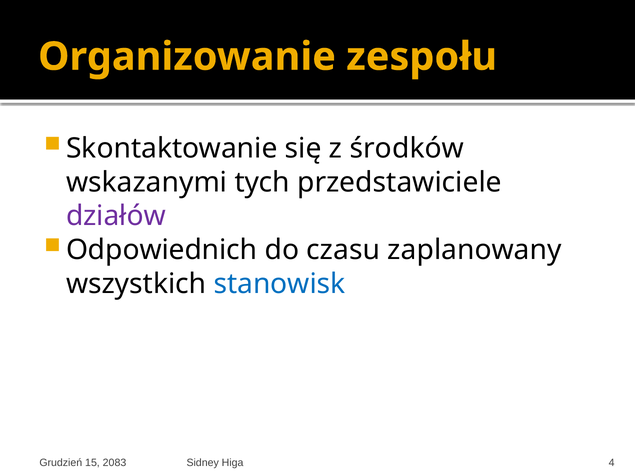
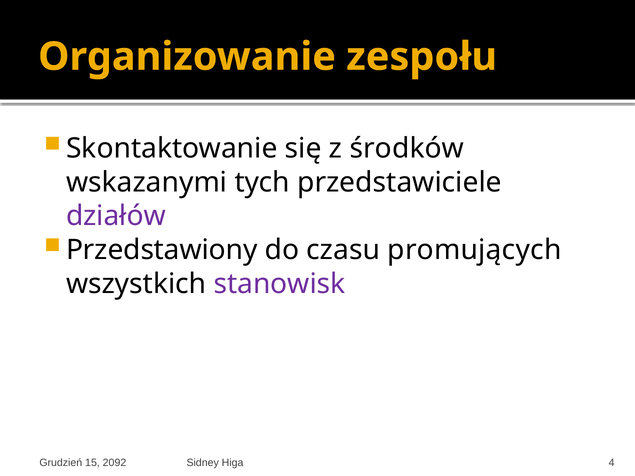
Odpowiednich: Odpowiednich -> Przedstawiony
zaplanowany: zaplanowany -> promujących
stanowisk colour: blue -> purple
2083: 2083 -> 2092
